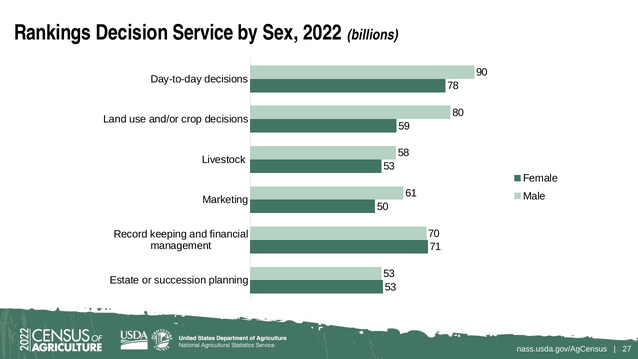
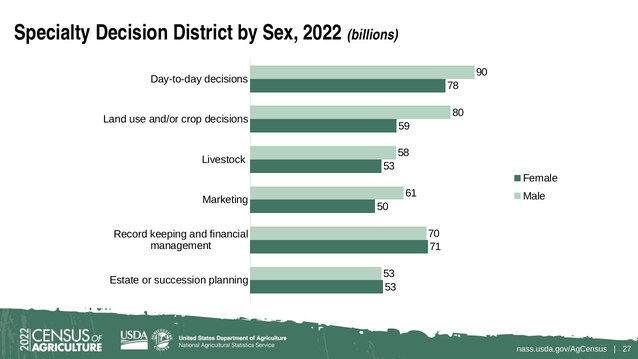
Rankings: Rankings -> Specialty
Service: Service -> District
